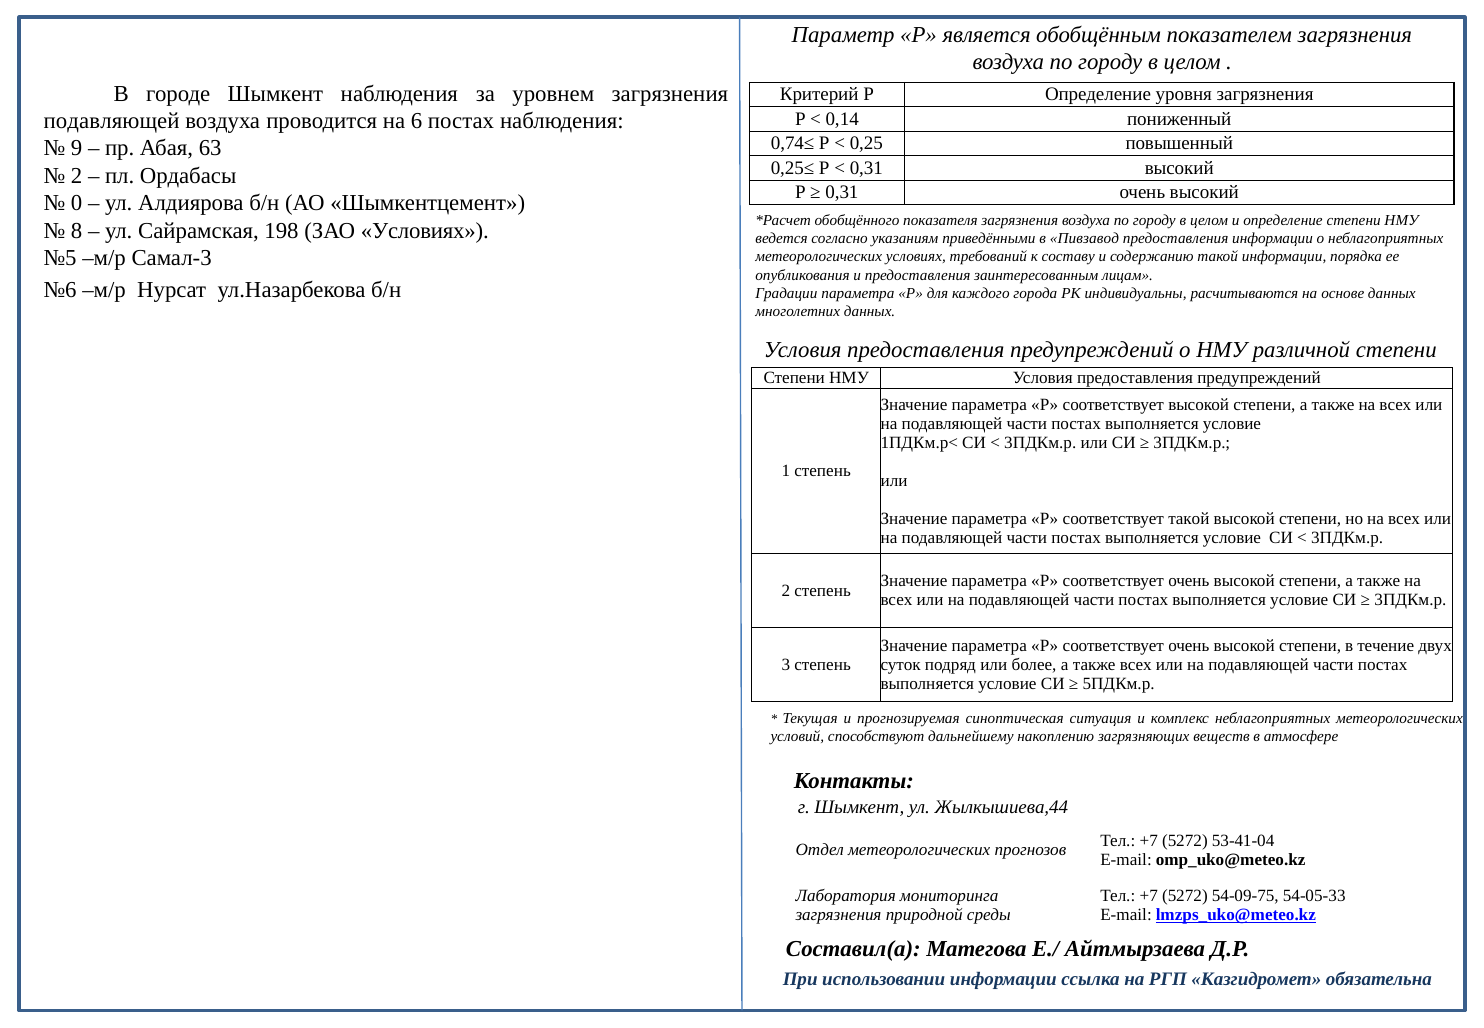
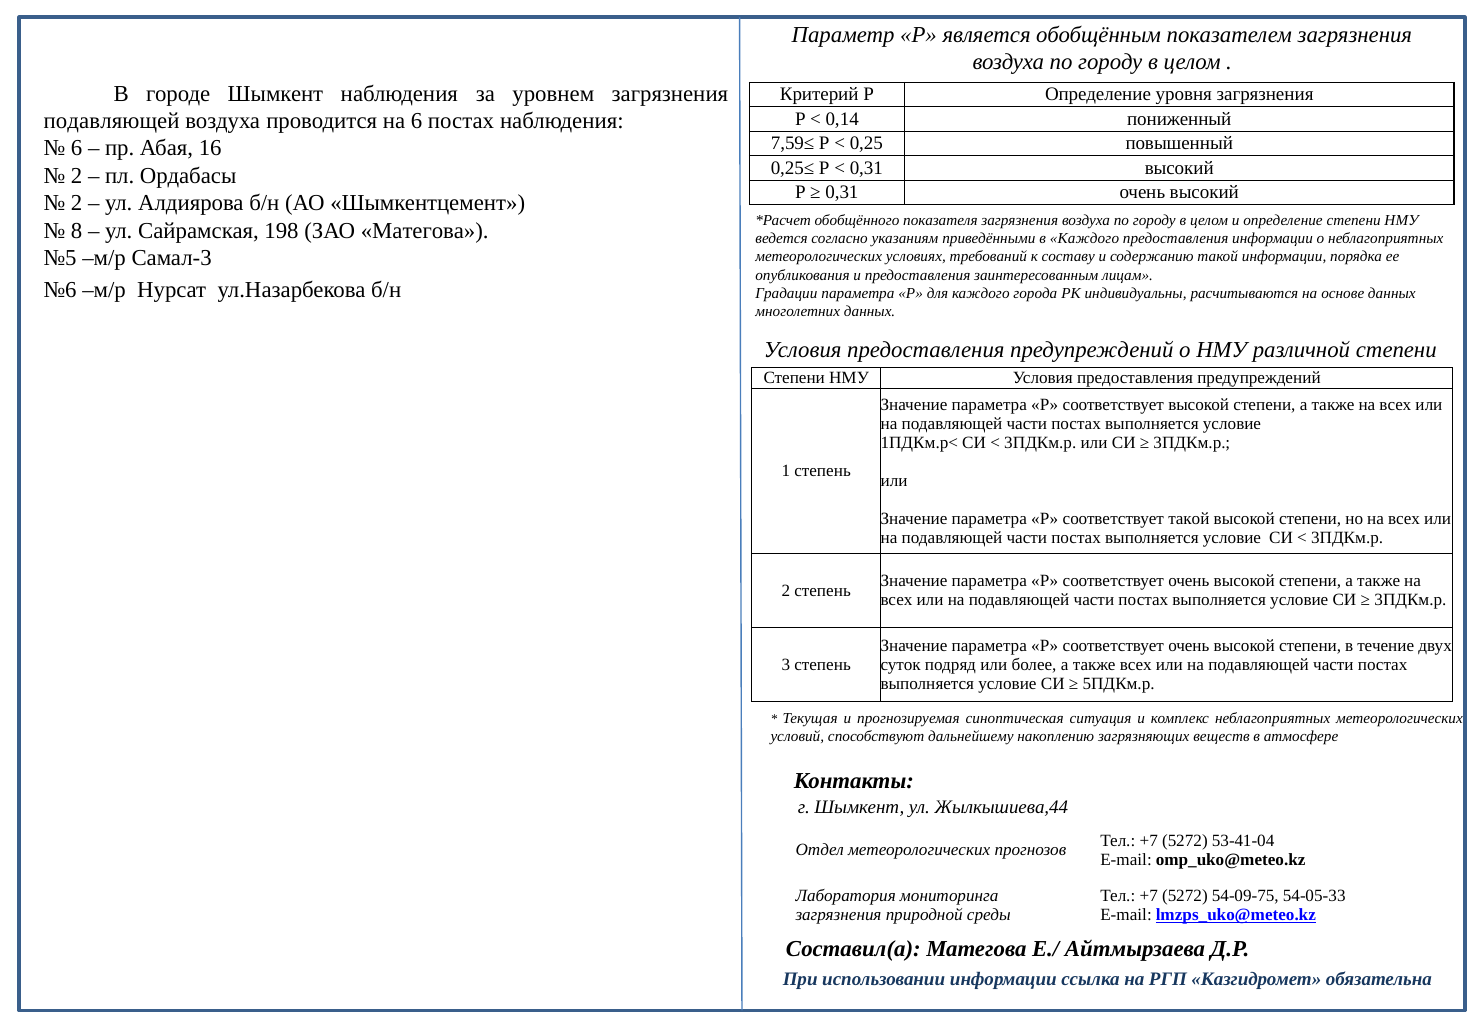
0,74≤: 0,74≤ -> 7,59≤
9 at (77, 148): 9 -> 6
63: 63 -> 16
0 at (77, 203): 0 -> 2
ЗАО Условиях: Условиях -> Матегова
в Пивзавод: Пивзавод -> Каждого
